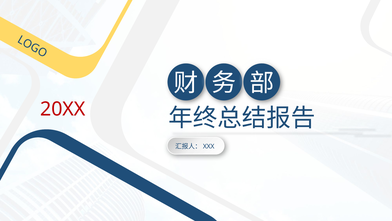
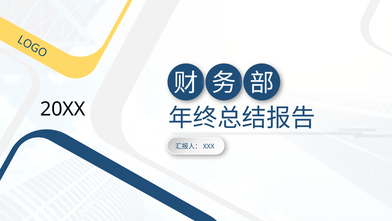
20XX colour: red -> black
